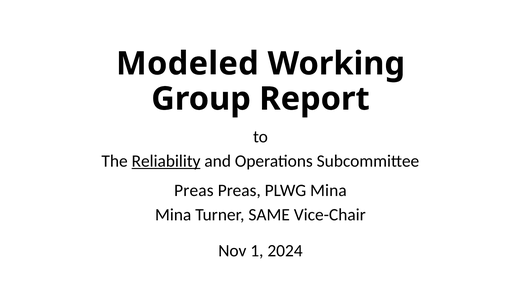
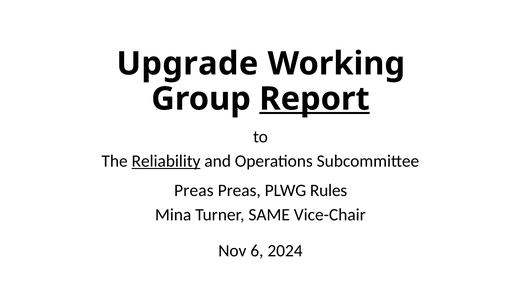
Modeled: Modeled -> Upgrade
Report underline: none -> present
PLWG Mina: Mina -> Rules
1: 1 -> 6
